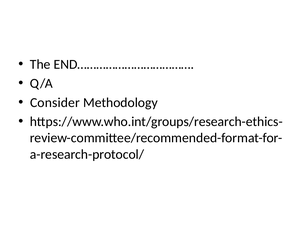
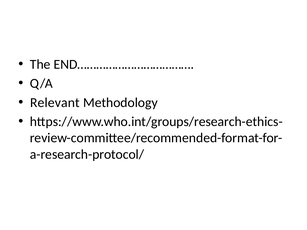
Consider: Consider -> Relevant
